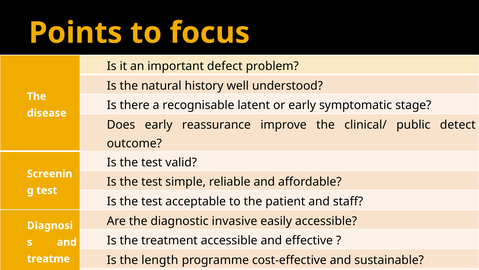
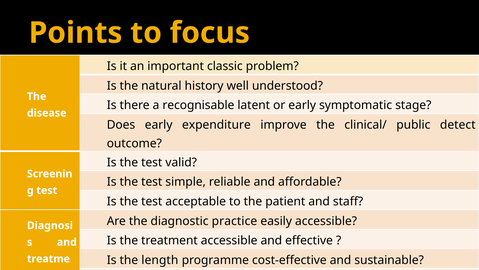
defect: defect -> classic
reassurance: reassurance -> expenditure
invasive: invasive -> practice
